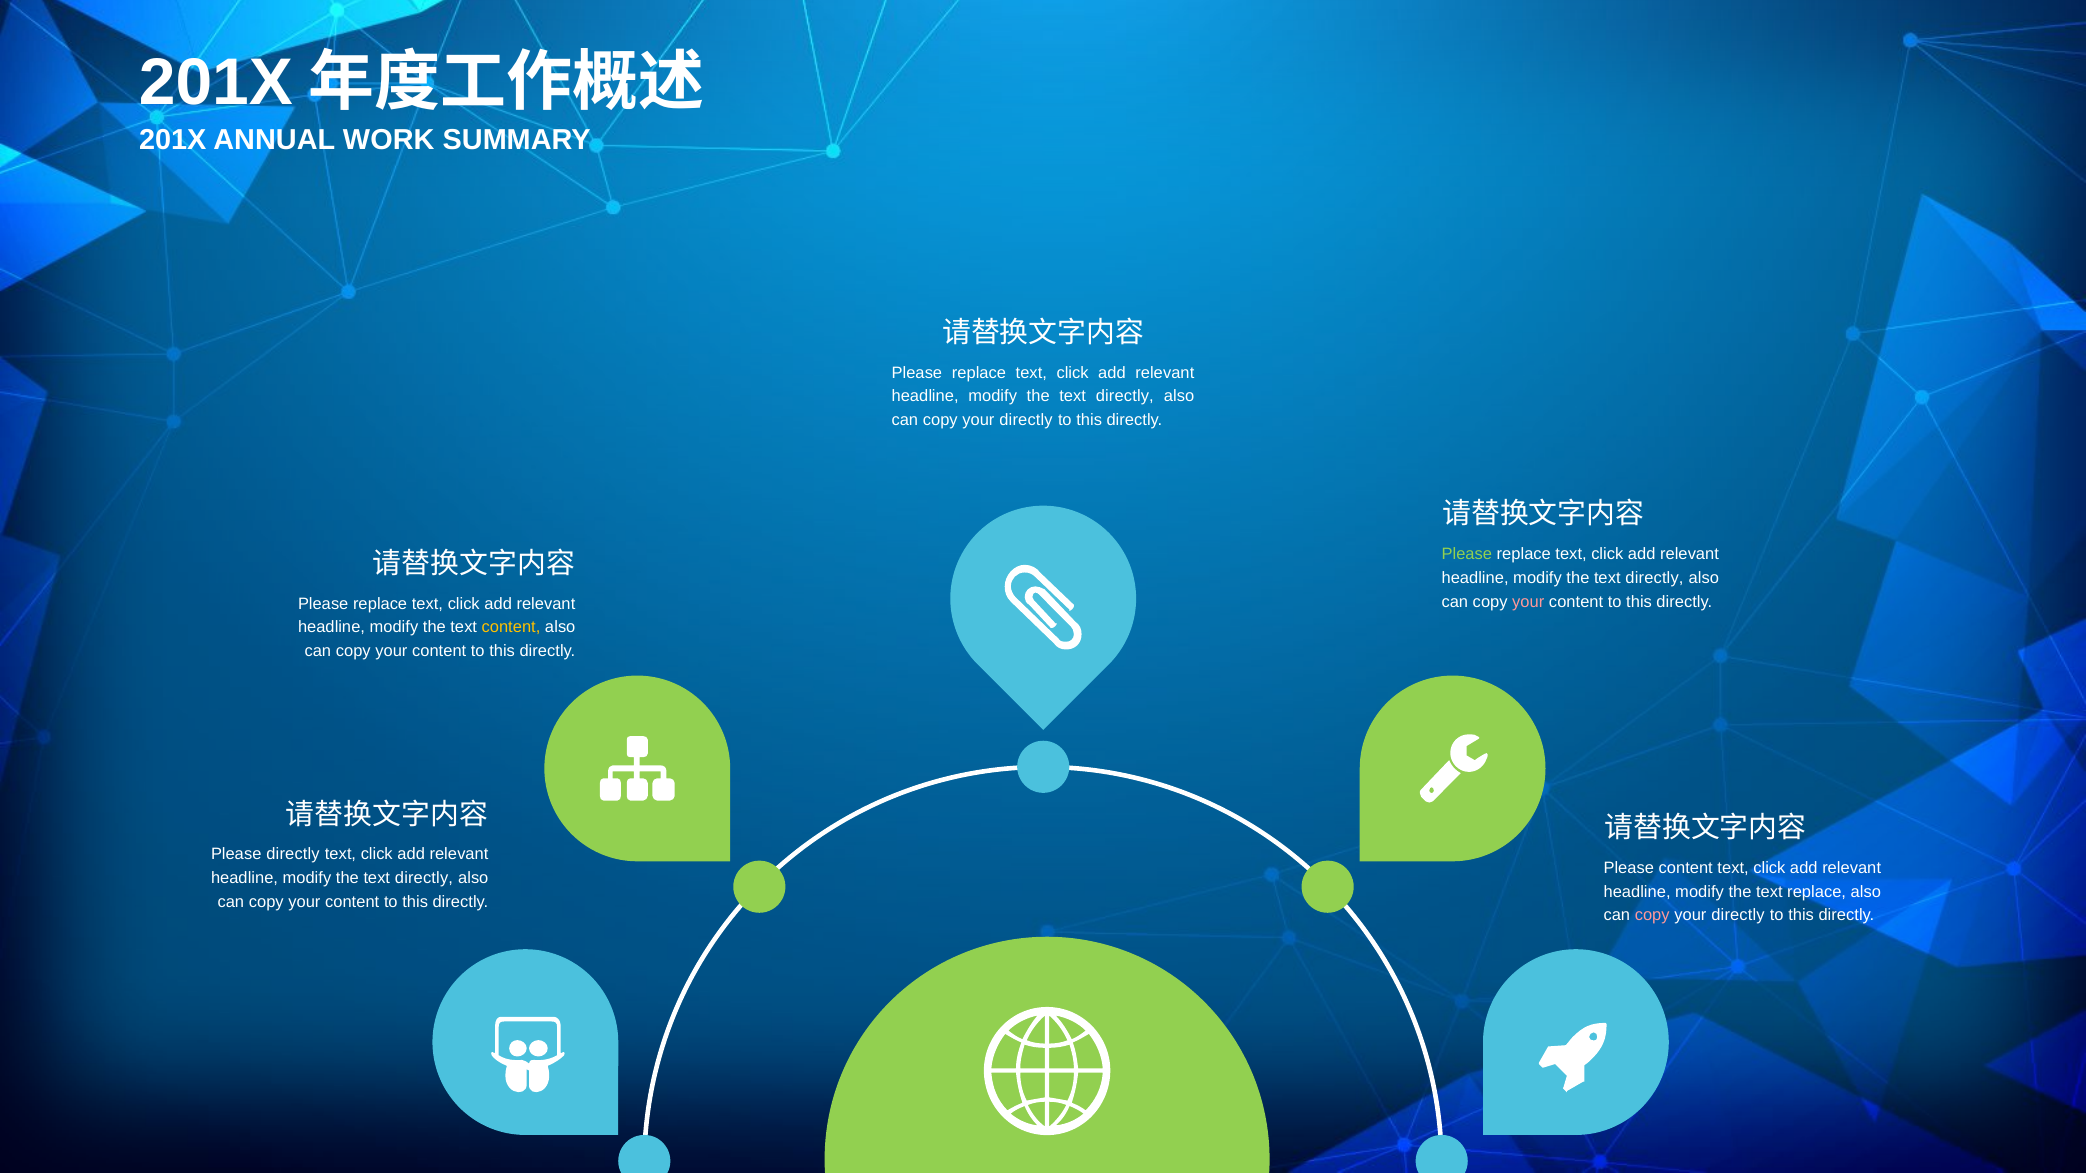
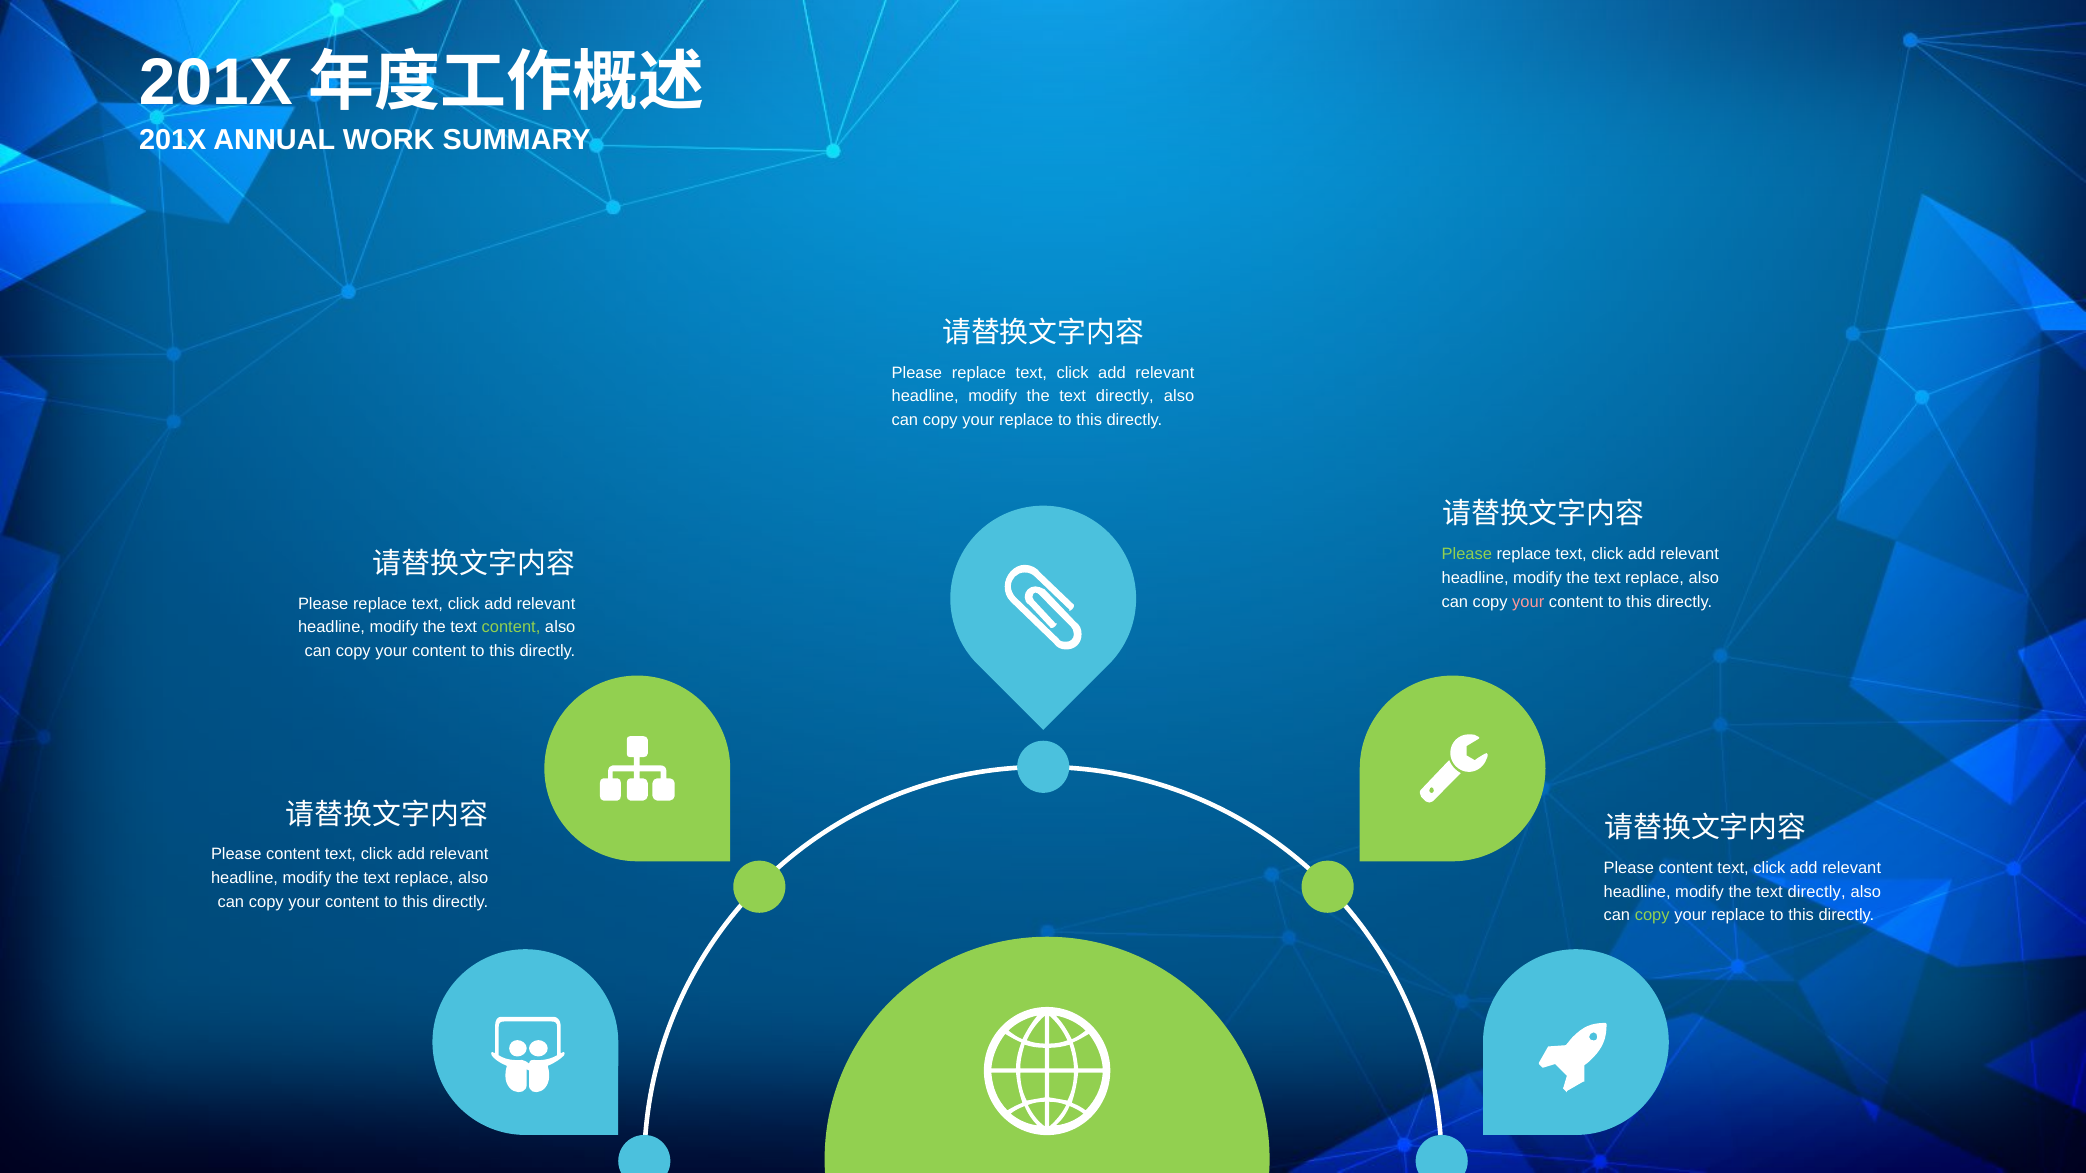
directly at (1026, 420): directly -> replace
directly at (1655, 578): directly -> replace
content at (511, 628) colour: yellow -> light green
directly at (293, 855): directly -> content
directly at (424, 878): directly -> replace
replace at (1817, 892): replace -> directly
copy at (1652, 916) colour: pink -> light green
directly at (1738, 916): directly -> replace
